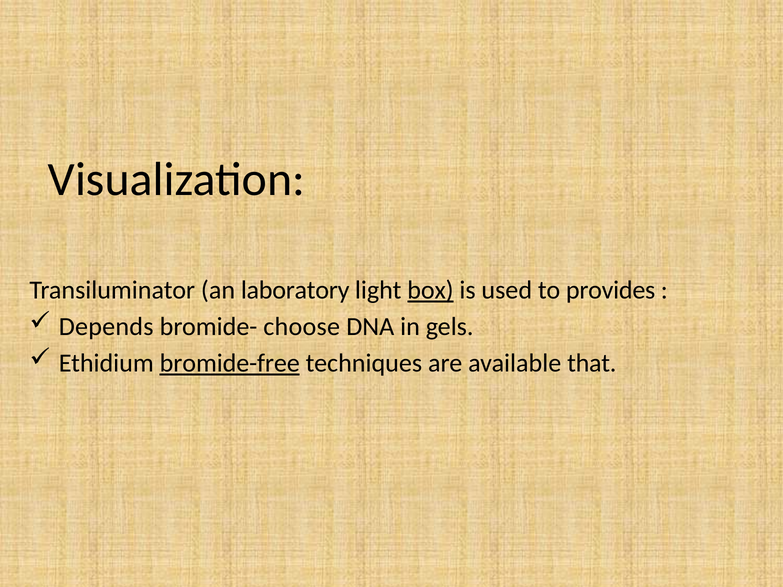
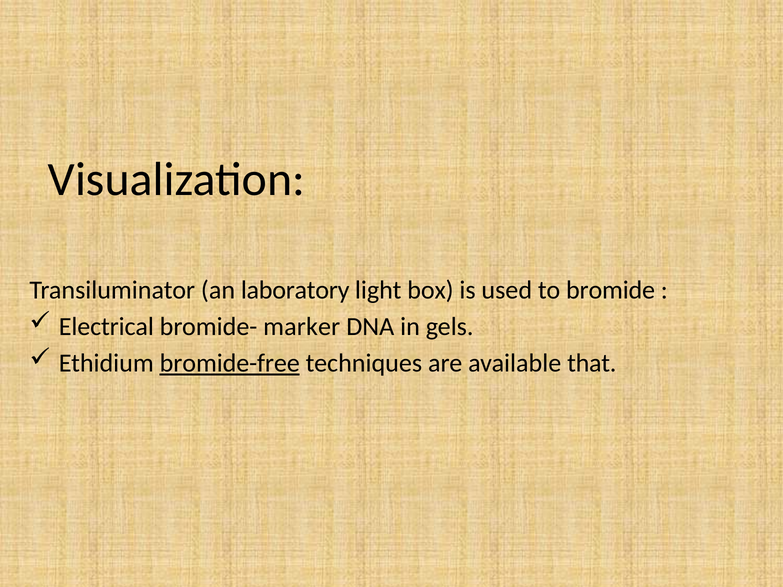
box underline: present -> none
provides: provides -> bromide
Depends: Depends -> Electrical
choose: choose -> marker
